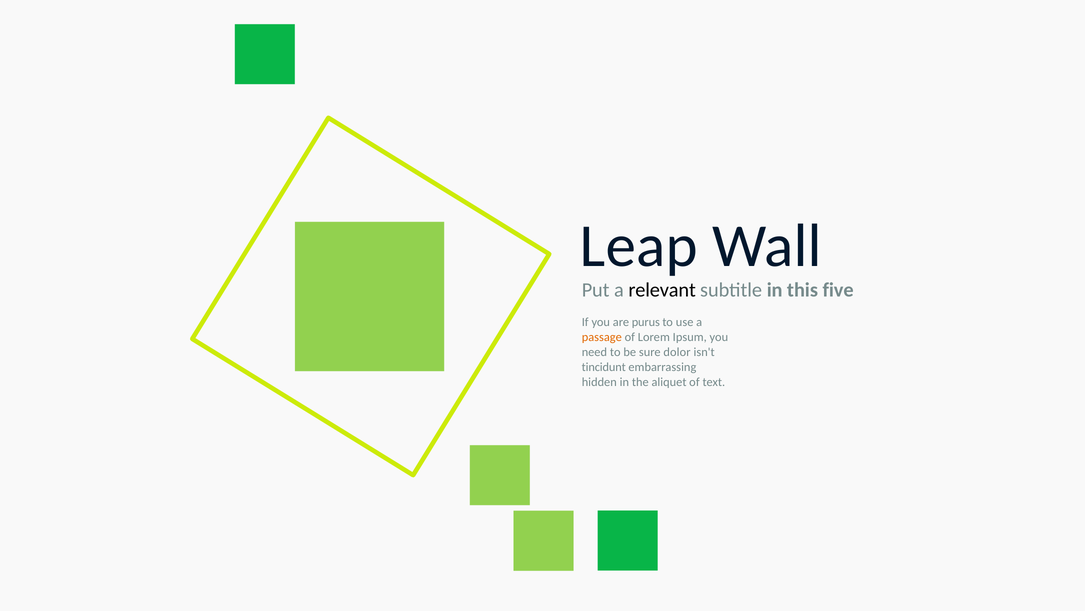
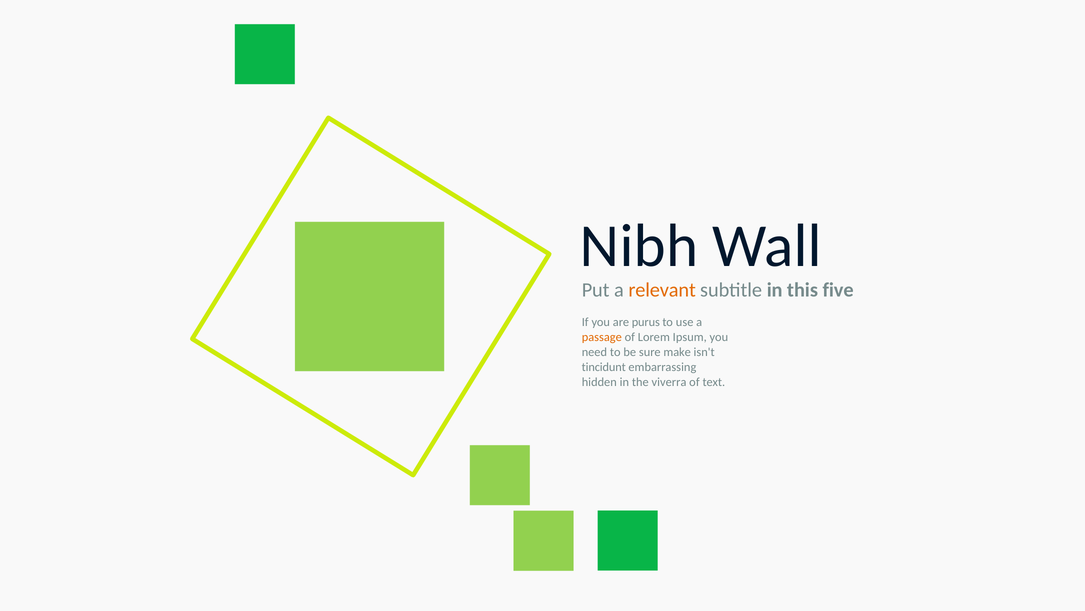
Leap: Leap -> Nibh
relevant colour: black -> orange
dolor: dolor -> make
aliquet: aliquet -> viverra
